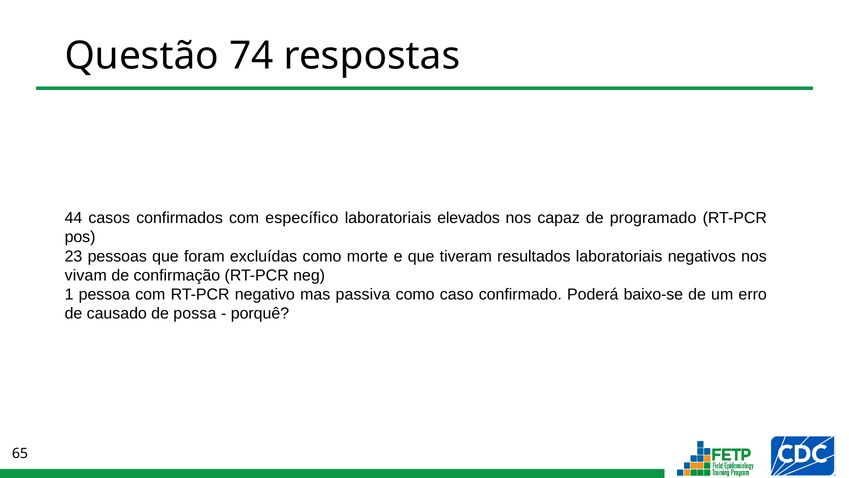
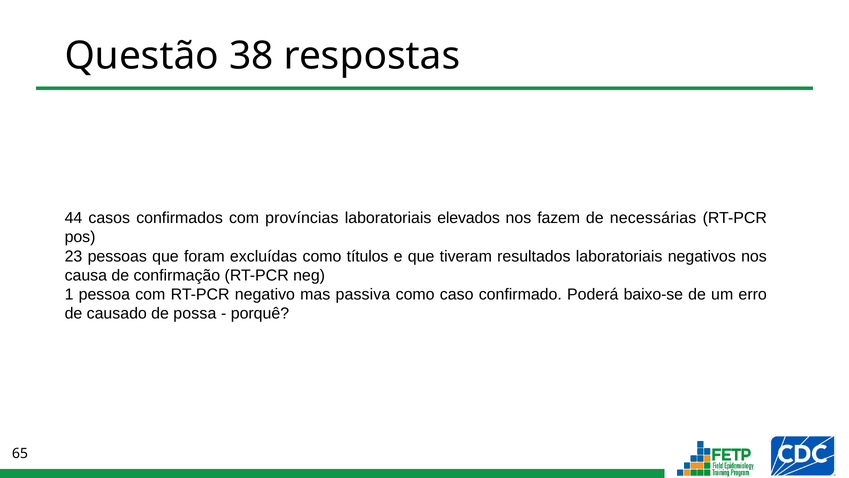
74: 74 -> 38
específico: específico -> províncias
capaz: capaz -> fazem
programado: programado -> necessárias
morte: morte -> títulos
vivam: vivam -> causa
